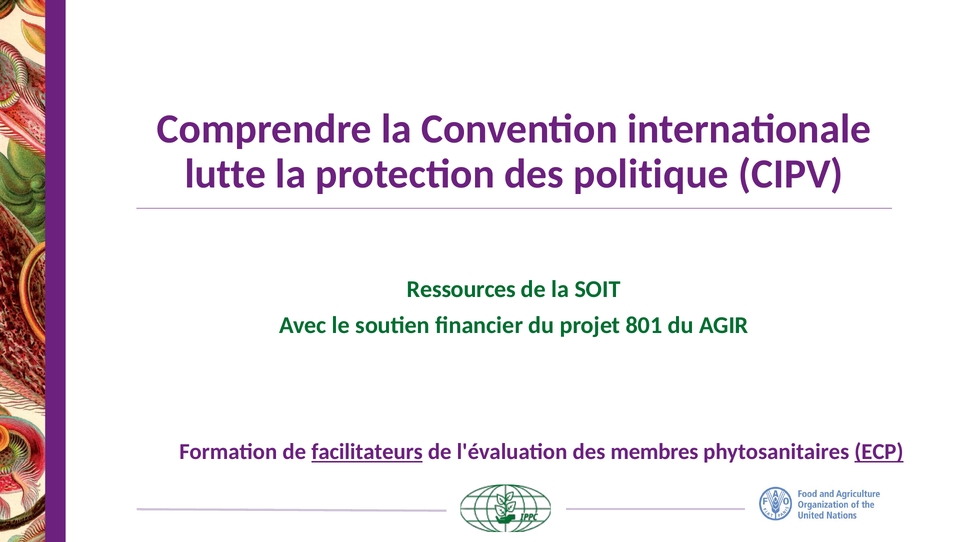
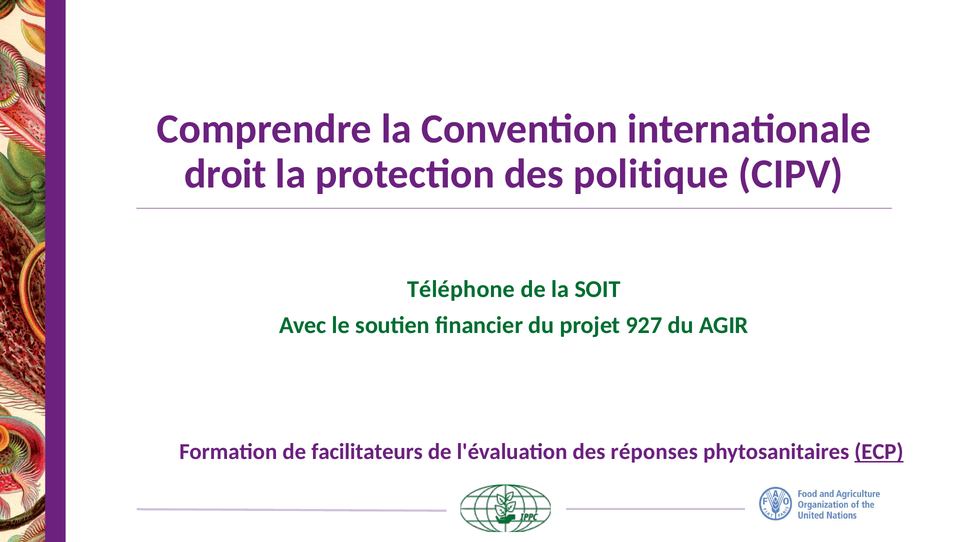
lutte: lutte -> droit
Ressources: Ressources -> Téléphone
801: 801 -> 927
facilitateurs underline: present -> none
membres: membres -> réponses
